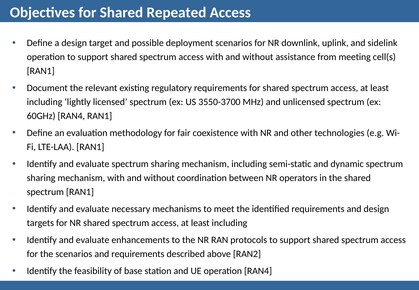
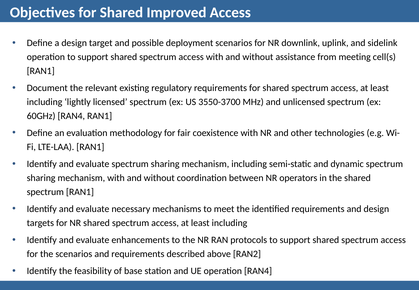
Repeated: Repeated -> Improved
